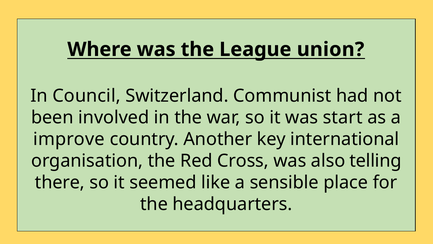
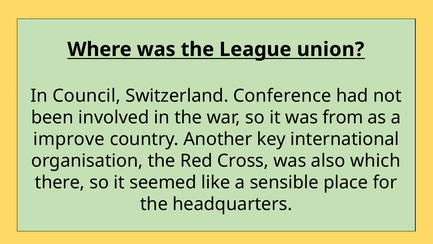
Communist: Communist -> Conference
start: start -> from
telling: telling -> which
